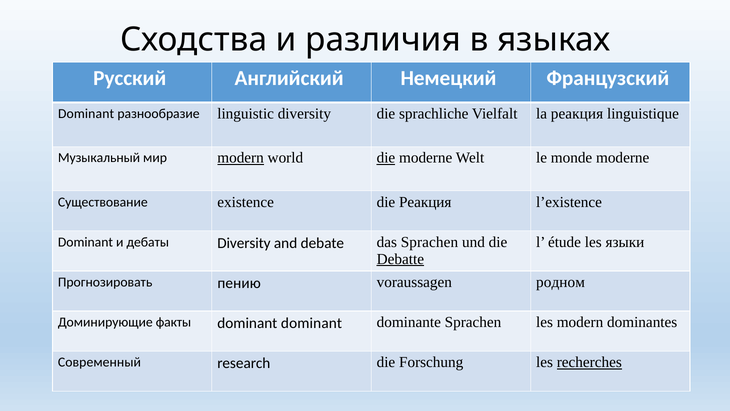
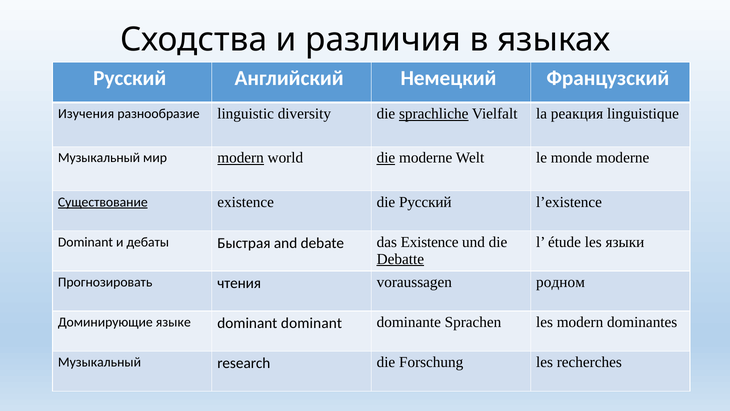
Dominant at (86, 114): Dominant -> Изучения
sprachliche underline: none -> present
Существование underline: none -> present
die Реакция: Реакция -> Русский
дебаты Diversity: Diversity -> Быстрая
das Sprachen: Sprachen -> Existence
пению: пению -> чтения
факты: факты -> языке
Современный at (99, 362): Современный -> Музыкальный
recherches underline: present -> none
